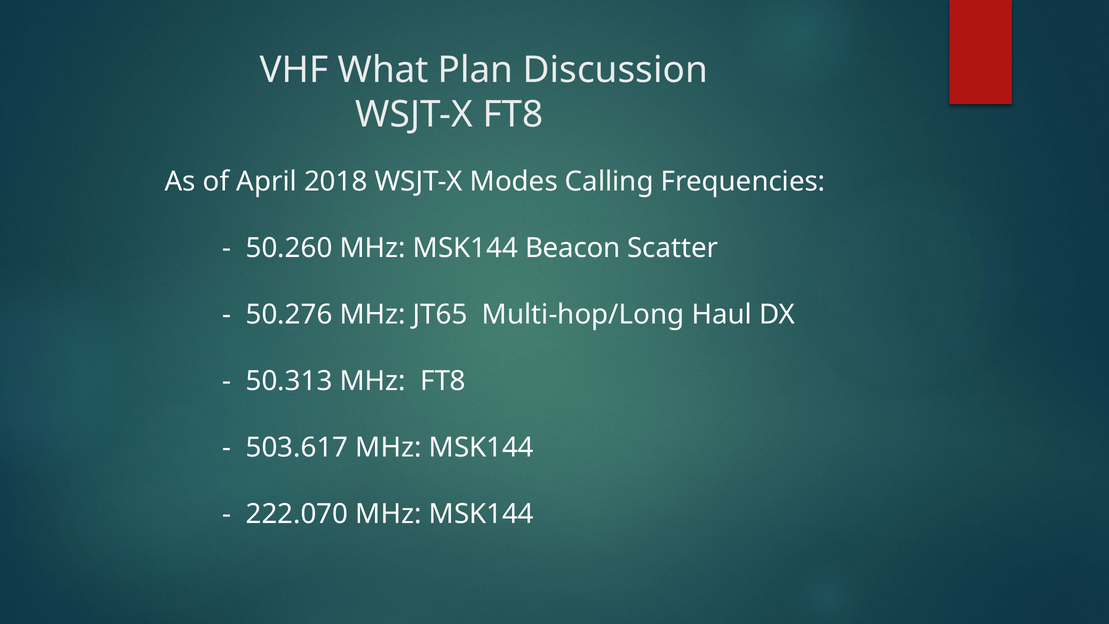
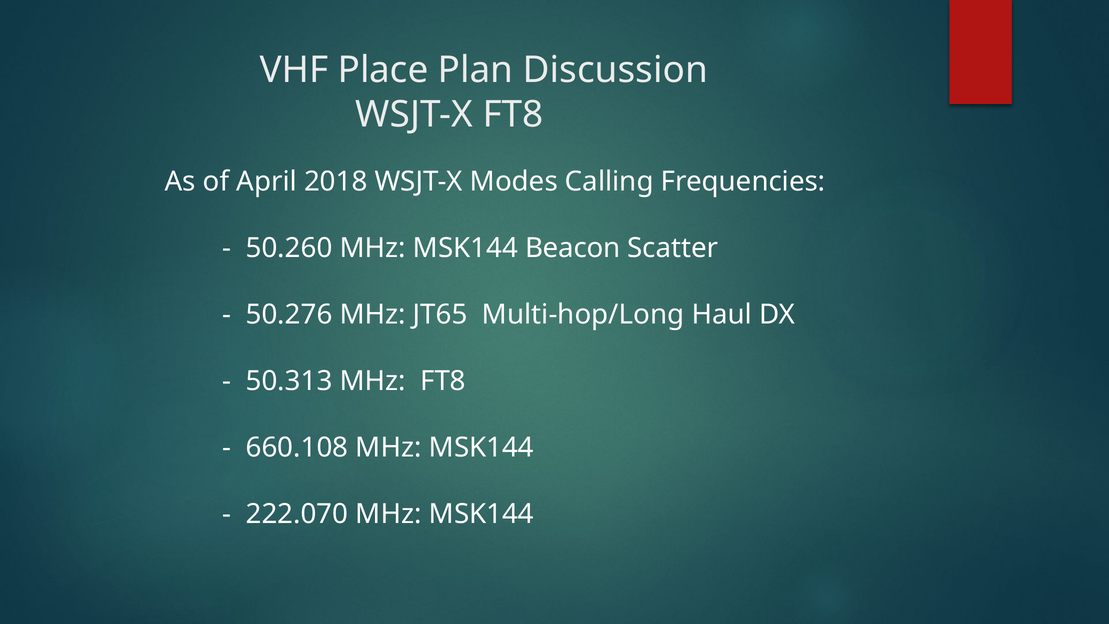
What: What -> Place
503.617: 503.617 -> 660.108
